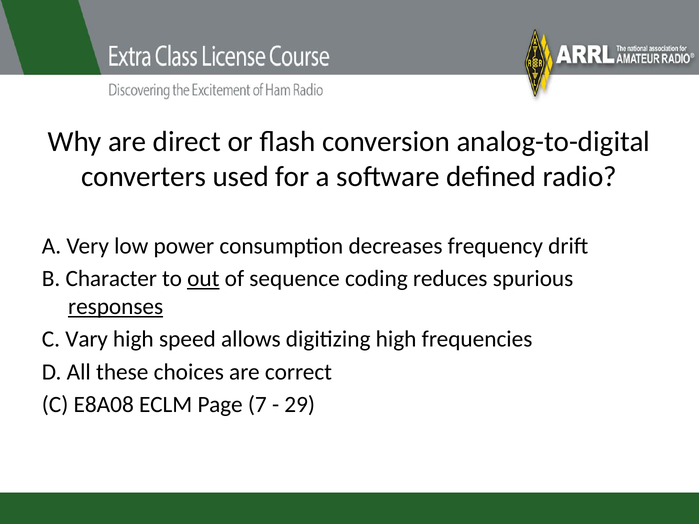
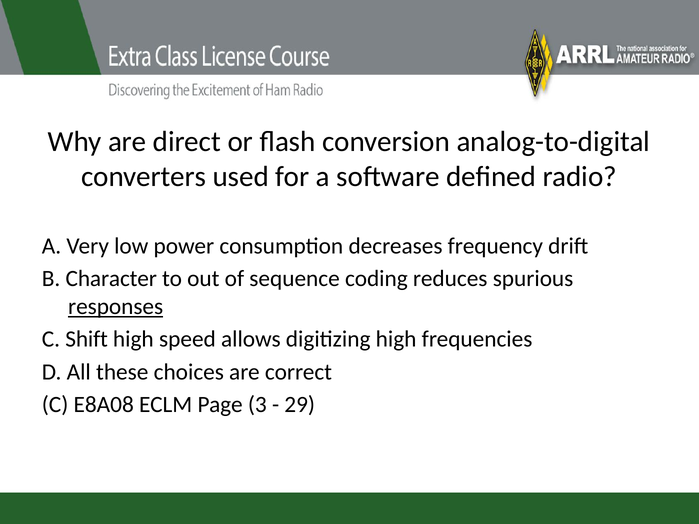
out underline: present -> none
Vary: Vary -> Shift
7: 7 -> 3
